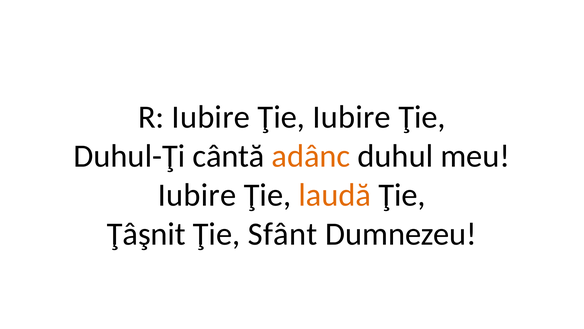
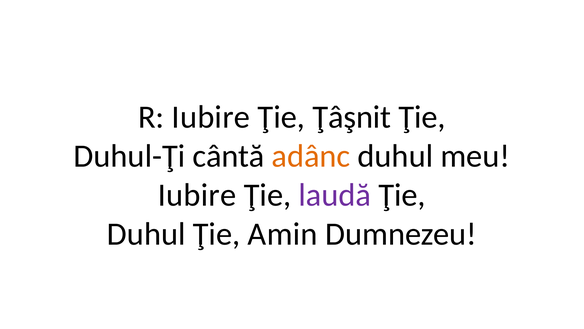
Ţie Iubire: Iubire -> Ţâşnit
laudă colour: orange -> purple
Ţâşnit at (146, 234): Ţâşnit -> Duhul
Sfânt: Sfânt -> Amin
